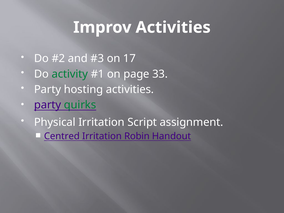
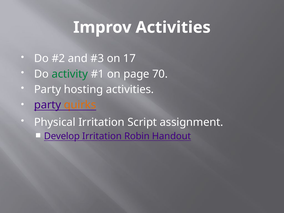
33: 33 -> 70
quirks colour: green -> orange
Centred: Centred -> Develop
